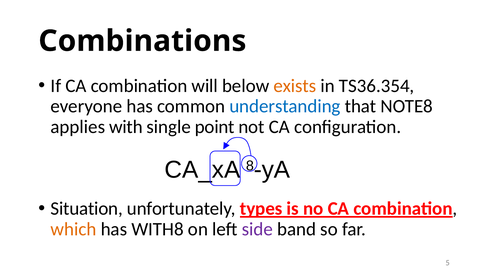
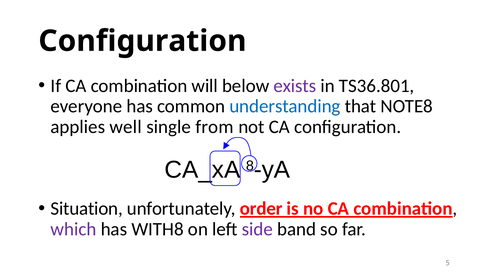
Combinations at (142, 41): Combinations -> Configuration
exists colour: orange -> purple
TS36.354: TS36.354 -> TS36.801
with: with -> well
point: point -> from
types: types -> order
which colour: orange -> purple
